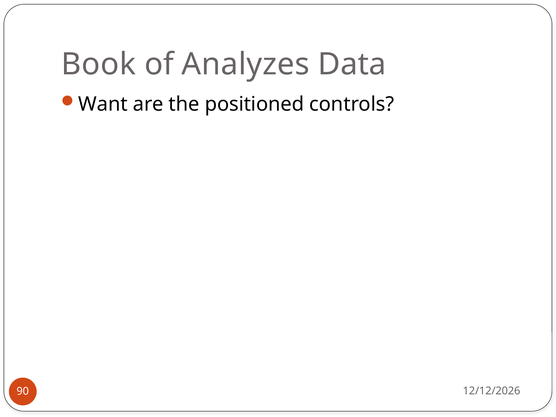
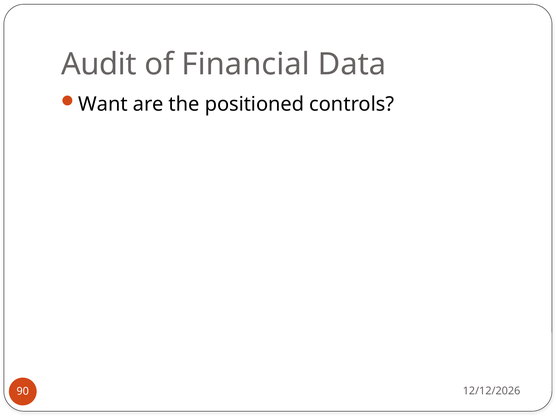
Book: Book -> Audit
Analyzes: Analyzes -> Financial
